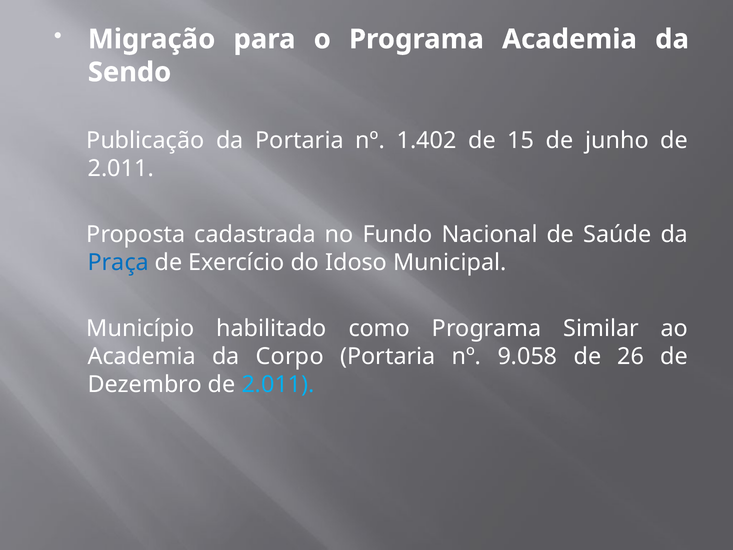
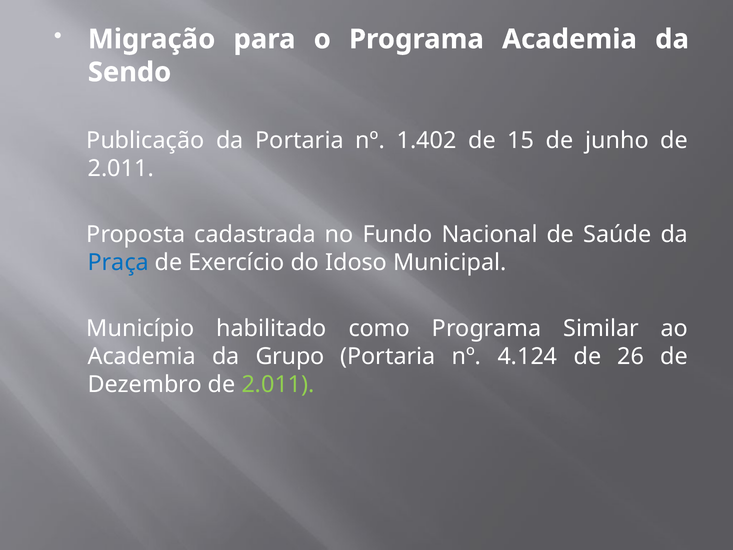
Corpo: Corpo -> Grupo
9.058: 9.058 -> 4.124
2.011 at (278, 384) colour: light blue -> light green
